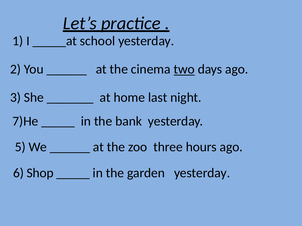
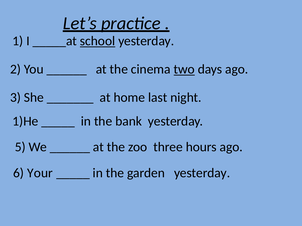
school underline: none -> present
7)He: 7)He -> 1)He
Shop: Shop -> Your
